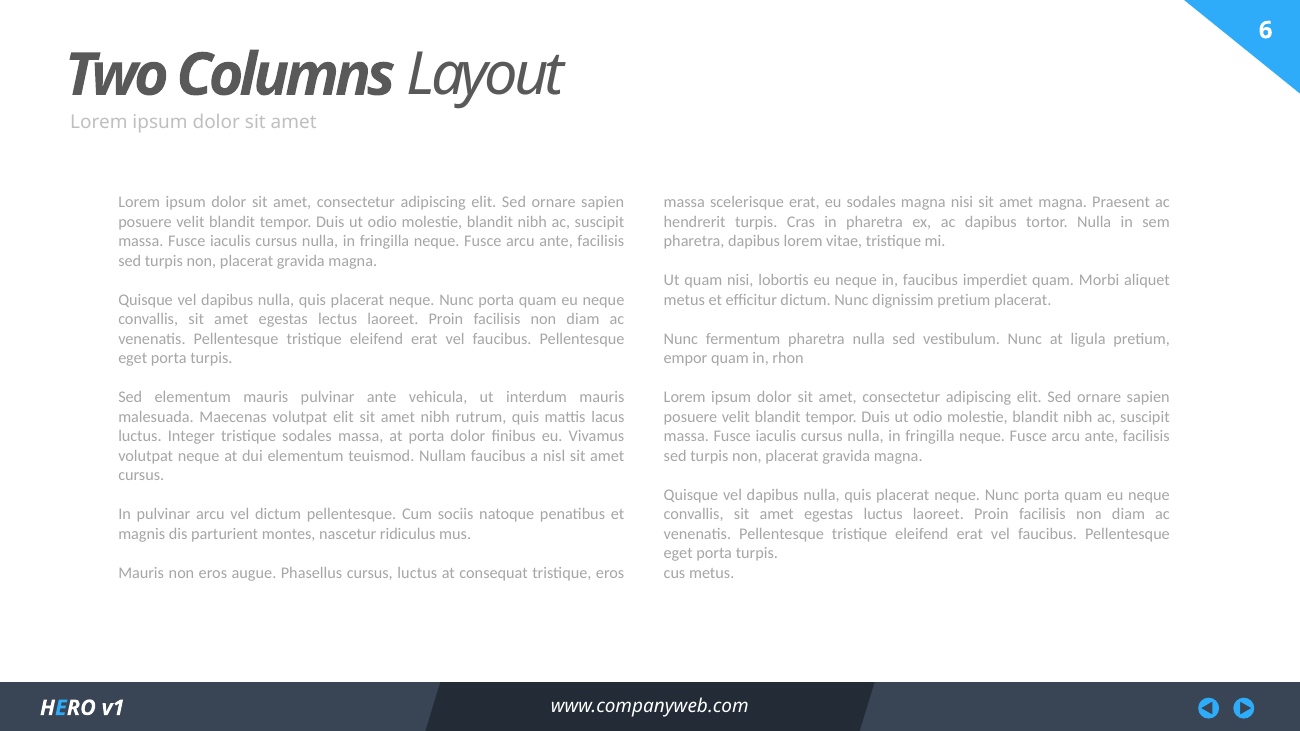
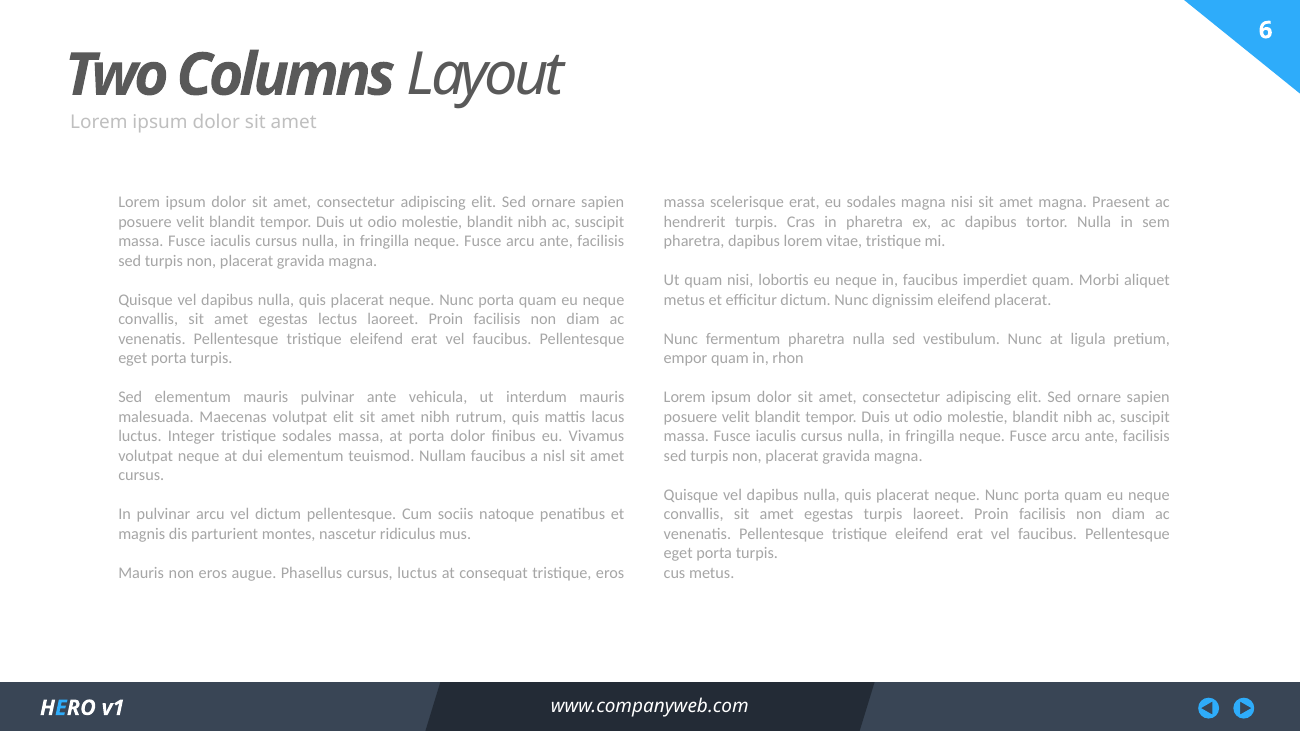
dignissim pretium: pretium -> eleifend
egestas luctus: luctus -> turpis
